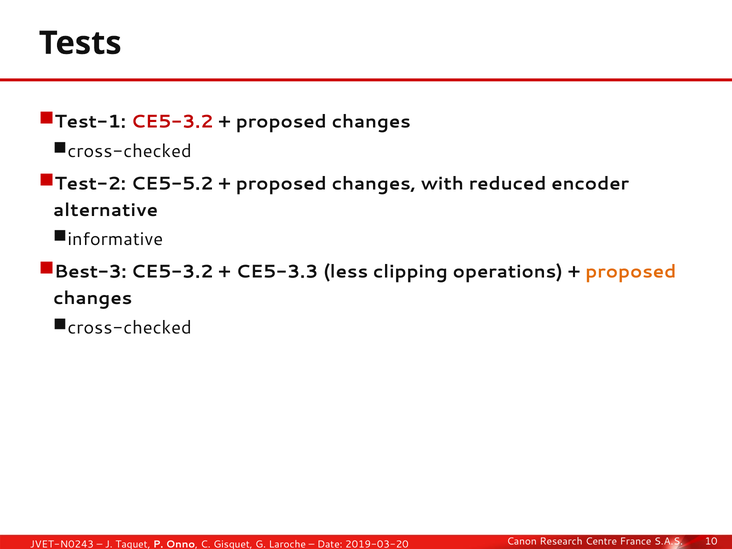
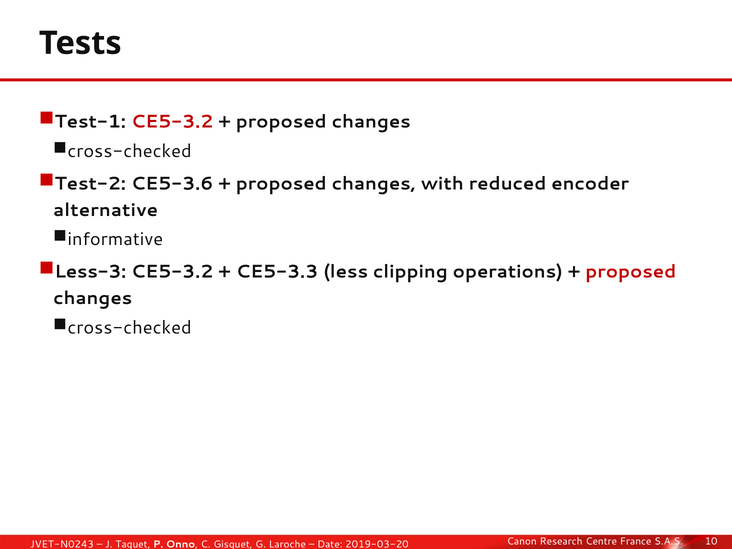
CE5-5.2: CE5-5.2 -> CE5-3.6
Best-3: Best-3 -> Less-3
proposed at (631, 272) colour: orange -> red
